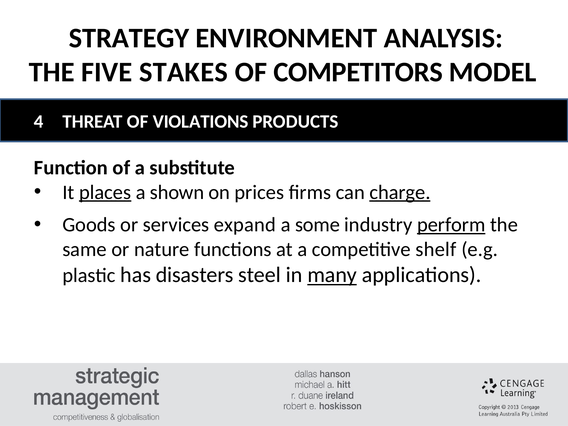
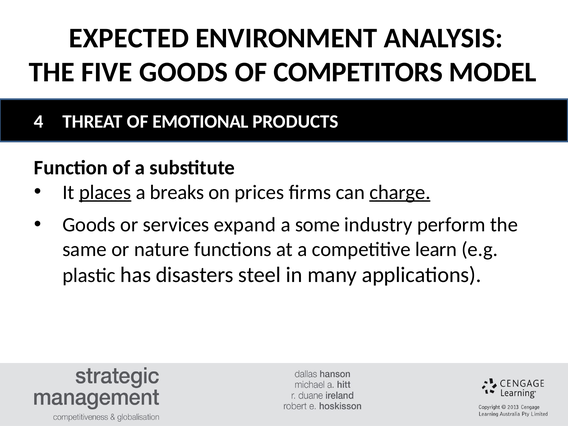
STRATEGY: STRATEGY -> EXPECTED
FIVE STAKES: STAKES -> GOODS
VIOLATIONS: VIOLATIONS -> EMOTIONAL
shown: shown -> breaks
perform underline: present -> none
shelf: shelf -> learn
many underline: present -> none
